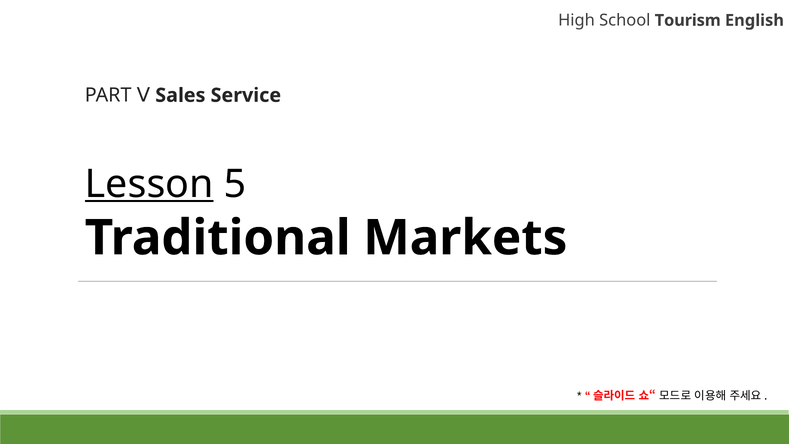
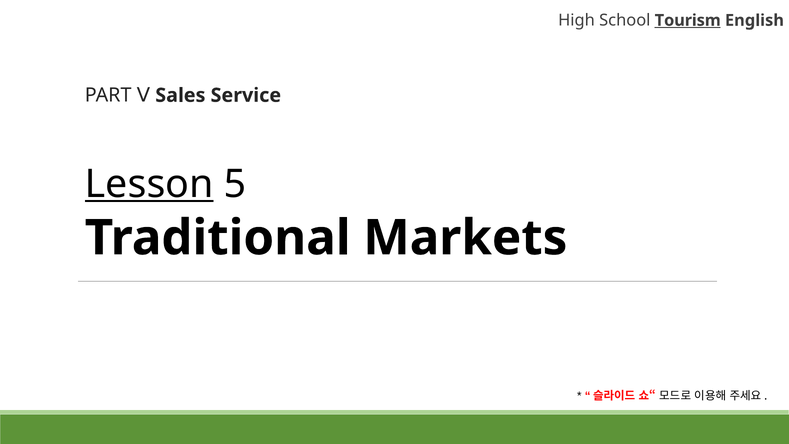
Tourism underline: none -> present
